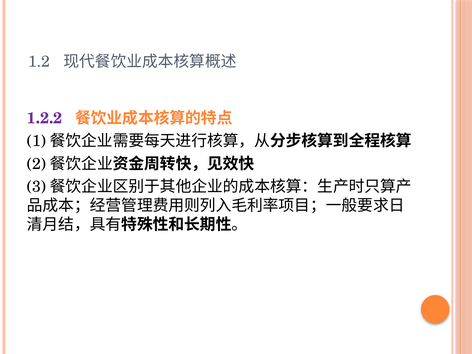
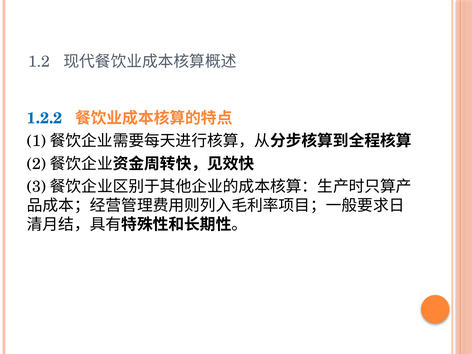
1.2.2 colour: purple -> blue
